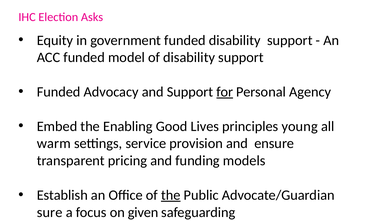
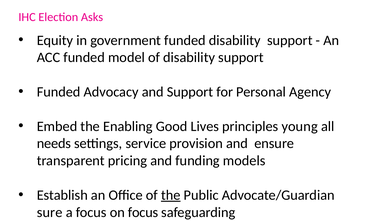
for underline: present -> none
warm: warm -> needs
on given: given -> focus
